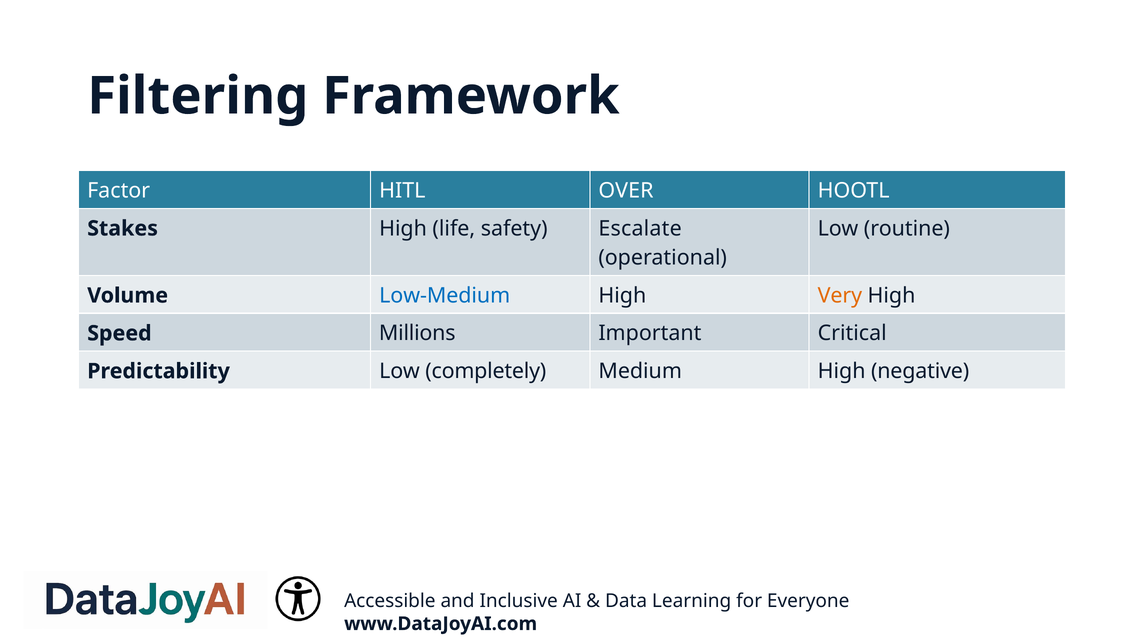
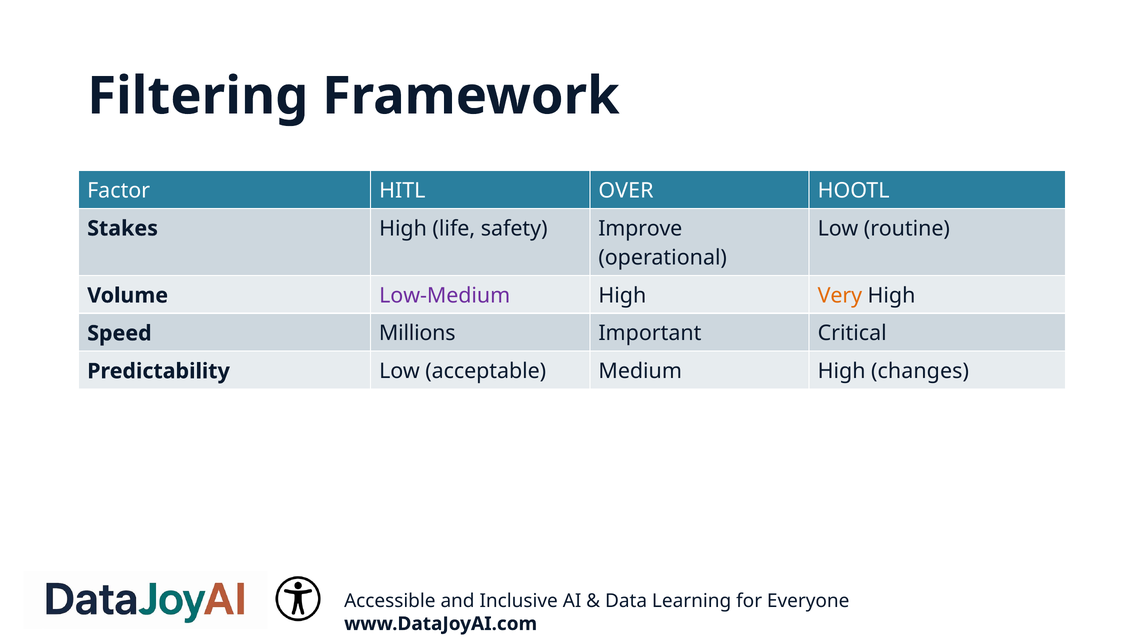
Escalate: Escalate -> Improve
Low-Medium colour: blue -> purple
completely: completely -> acceptable
negative: negative -> changes
